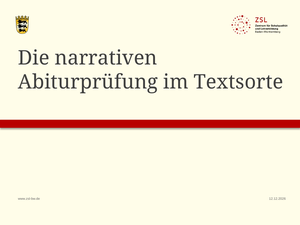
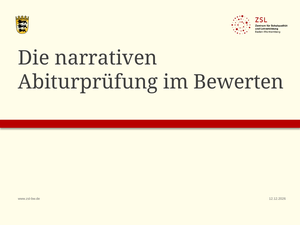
Textsorte: Textsorte -> Bewerten
